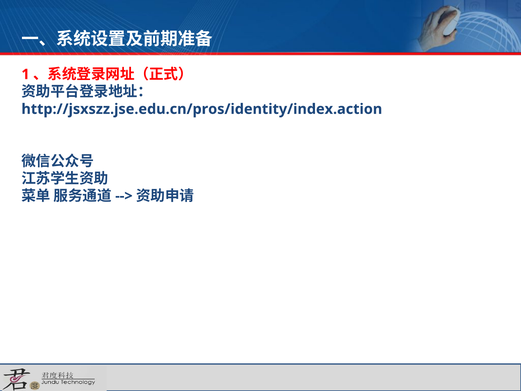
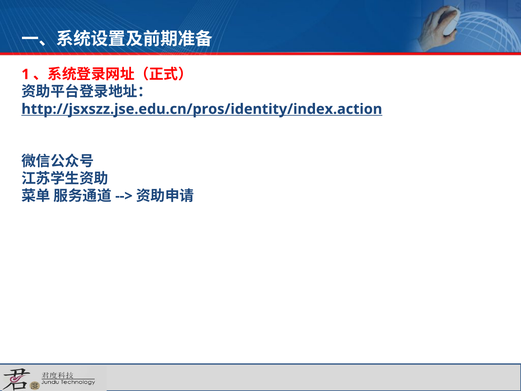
http://jsxszz.jse.edu.cn/pros/identity/index.action underline: none -> present
